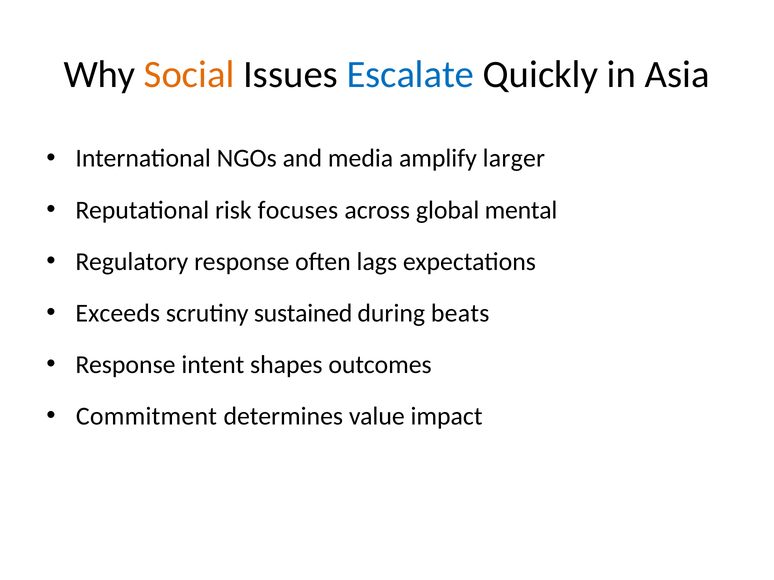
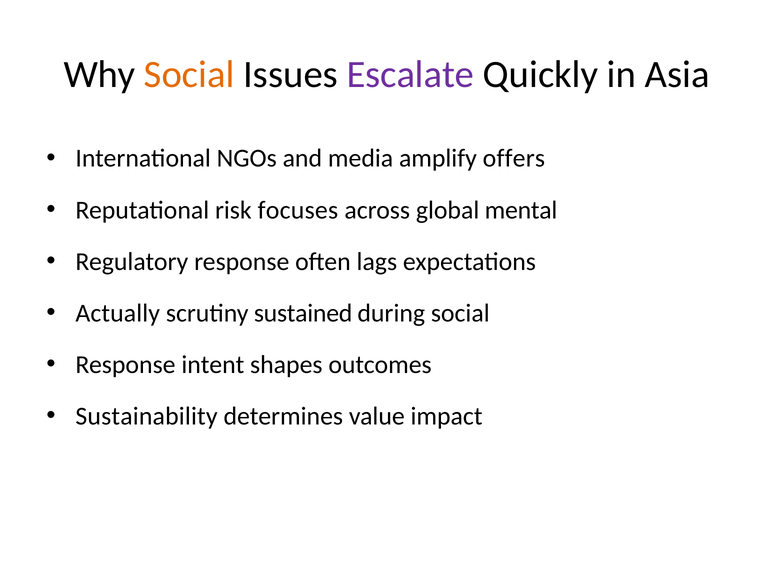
Escalate colour: blue -> purple
larger: larger -> offers
Exceeds: Exceeds -> Actually
during beats: beats -> social
Commitment: Commitment -> Sustainability
